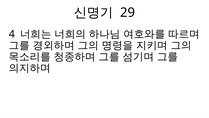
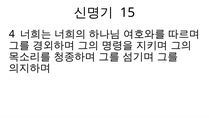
29: 29 -> 15
